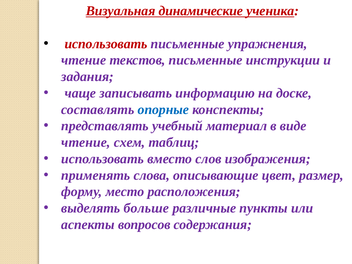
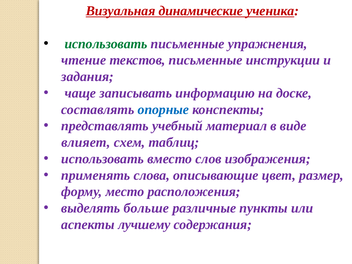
использовать at (106, 44) colour: red -> green
чтение at (86, 142): чтение -> влияет
вопросов: вопросов -> лучшему
